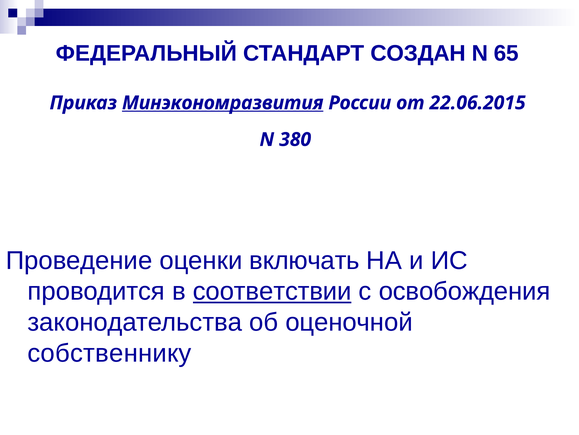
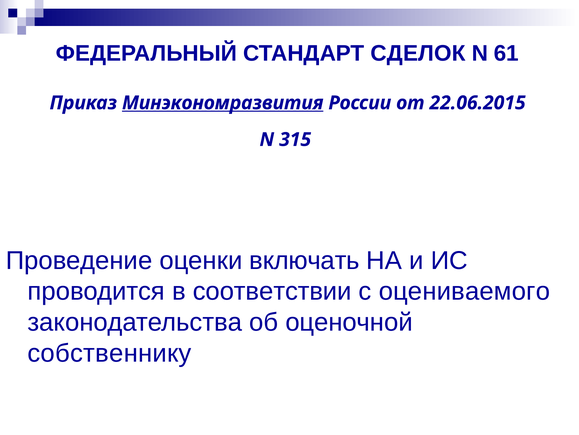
СОЗДАН: СОЗДАН -> СДЕЛОК
65: 65 -> 61
380: 380 -> 315
соответствии underline: present -> none
освобождения: освобождения -> оцениваемого
